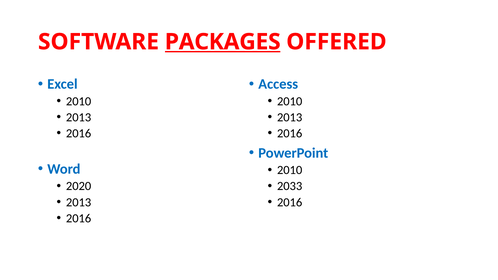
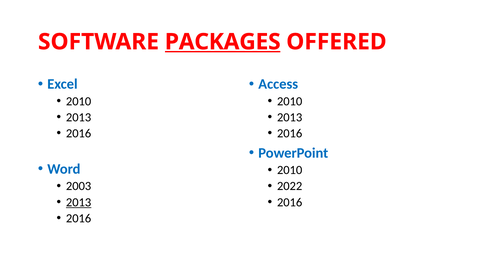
2020: 2020 -> 2003
2033: 2033 -> 2022
2013 at (79, 202) underline: none -> present
